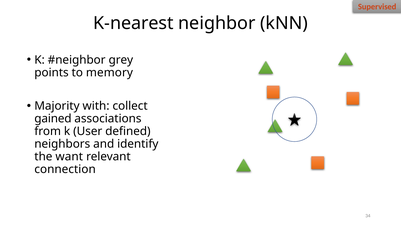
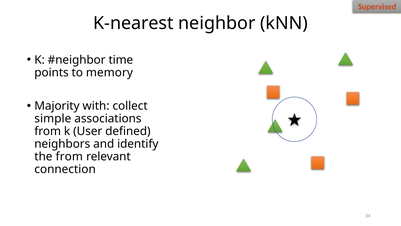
grey: grey -> time
gained: gained -> simple
the want: want -> from
